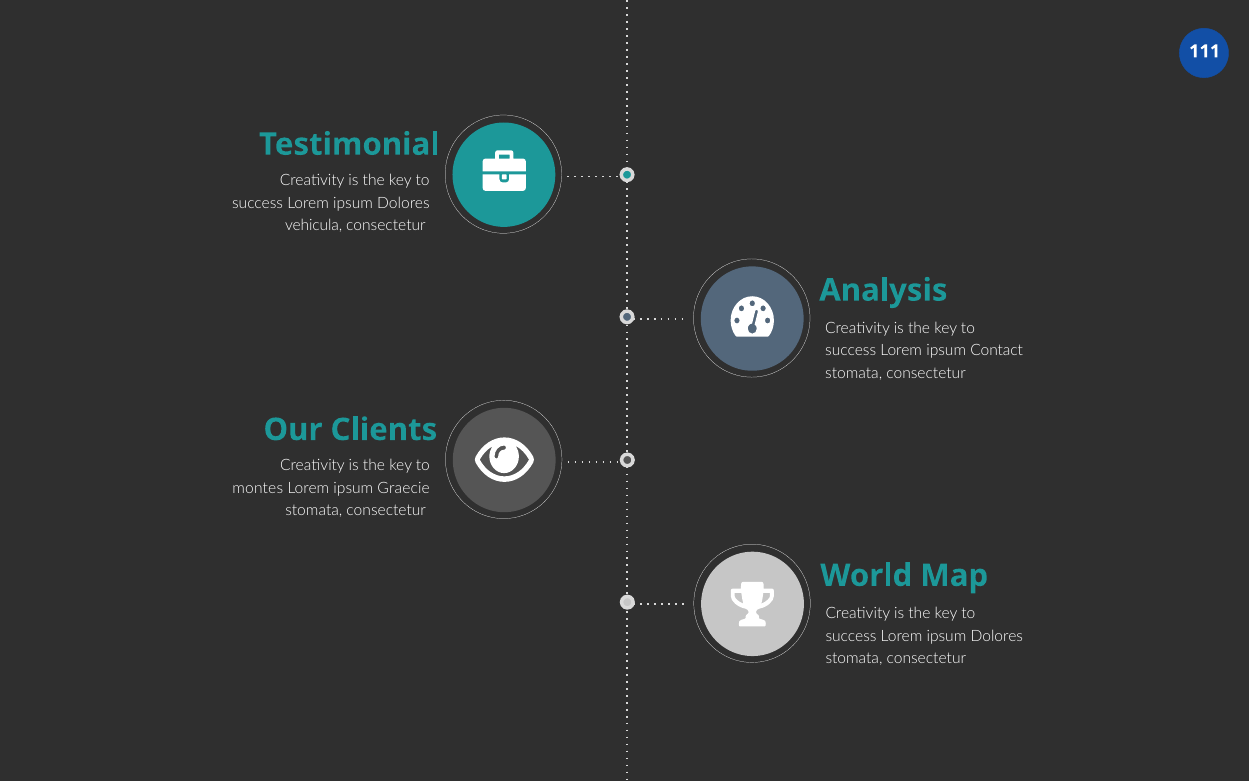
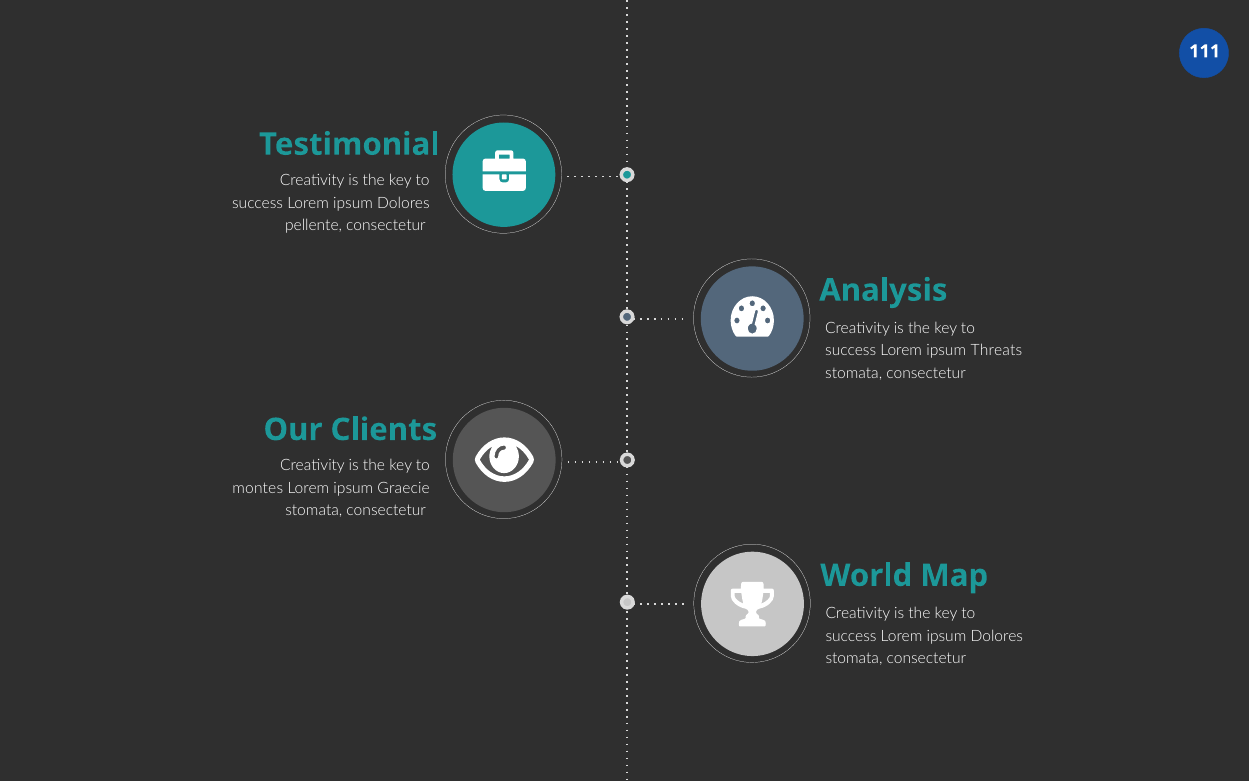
vehicula: vehicula -> pellente
Contact: Contact -> Threats
